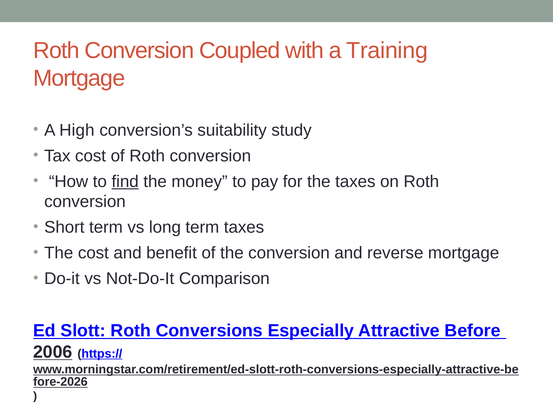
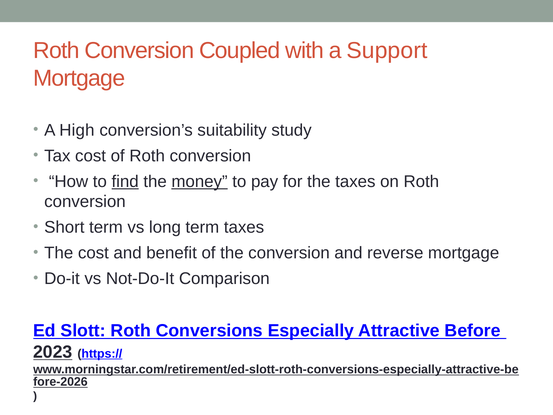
Training: Training -> Support
money underline: none -> present
2006: 2006 -> 2023
